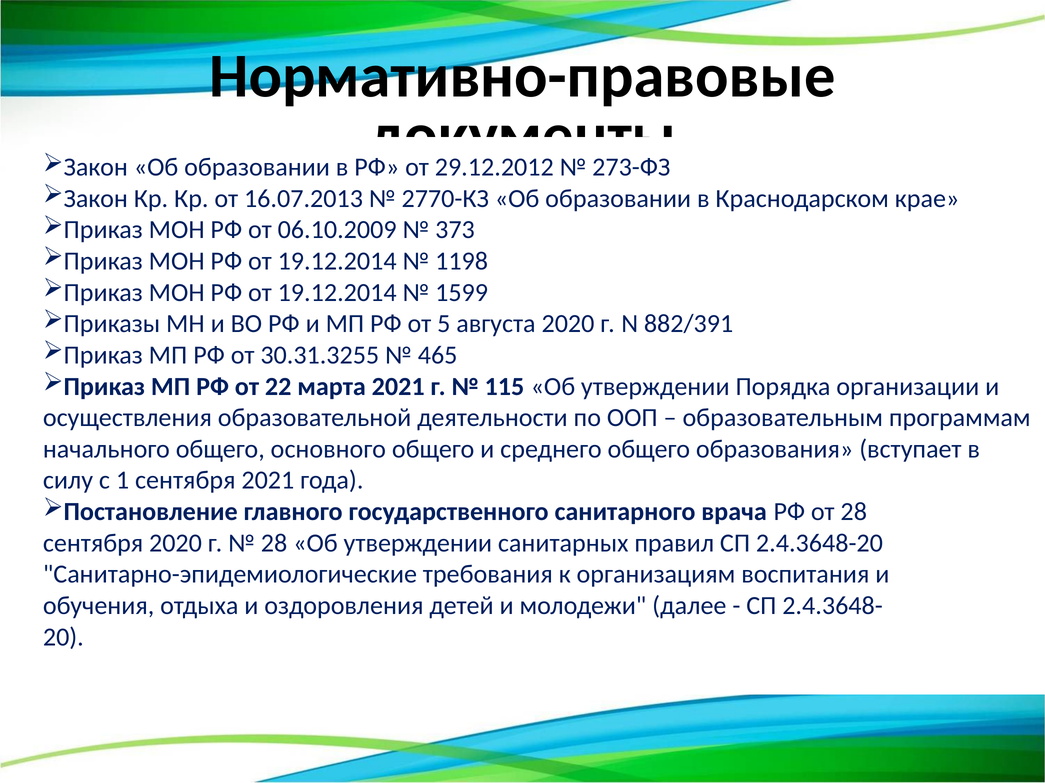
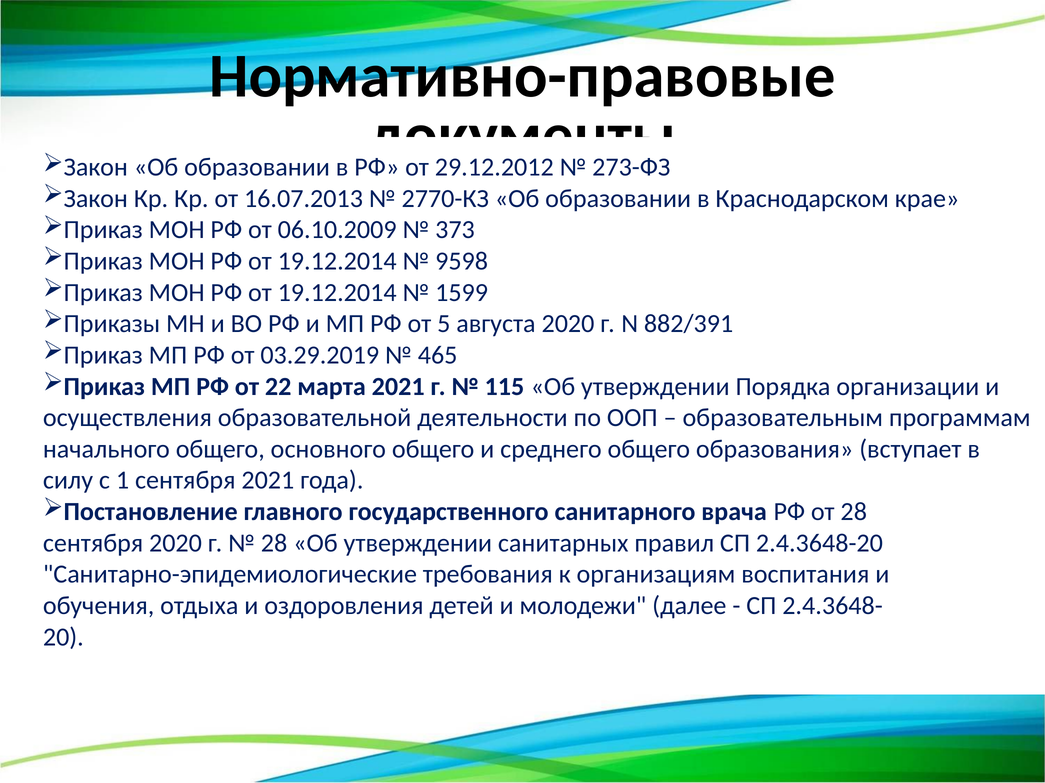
1198: 1198 -> 9598
30.31.3255: 30.31.3255 -> 03.29.2019
